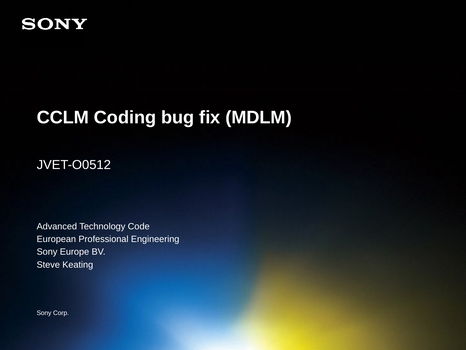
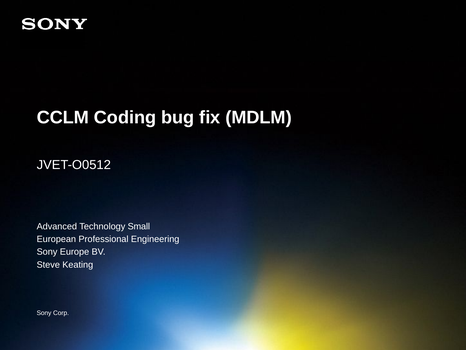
Code: Code -> Small
